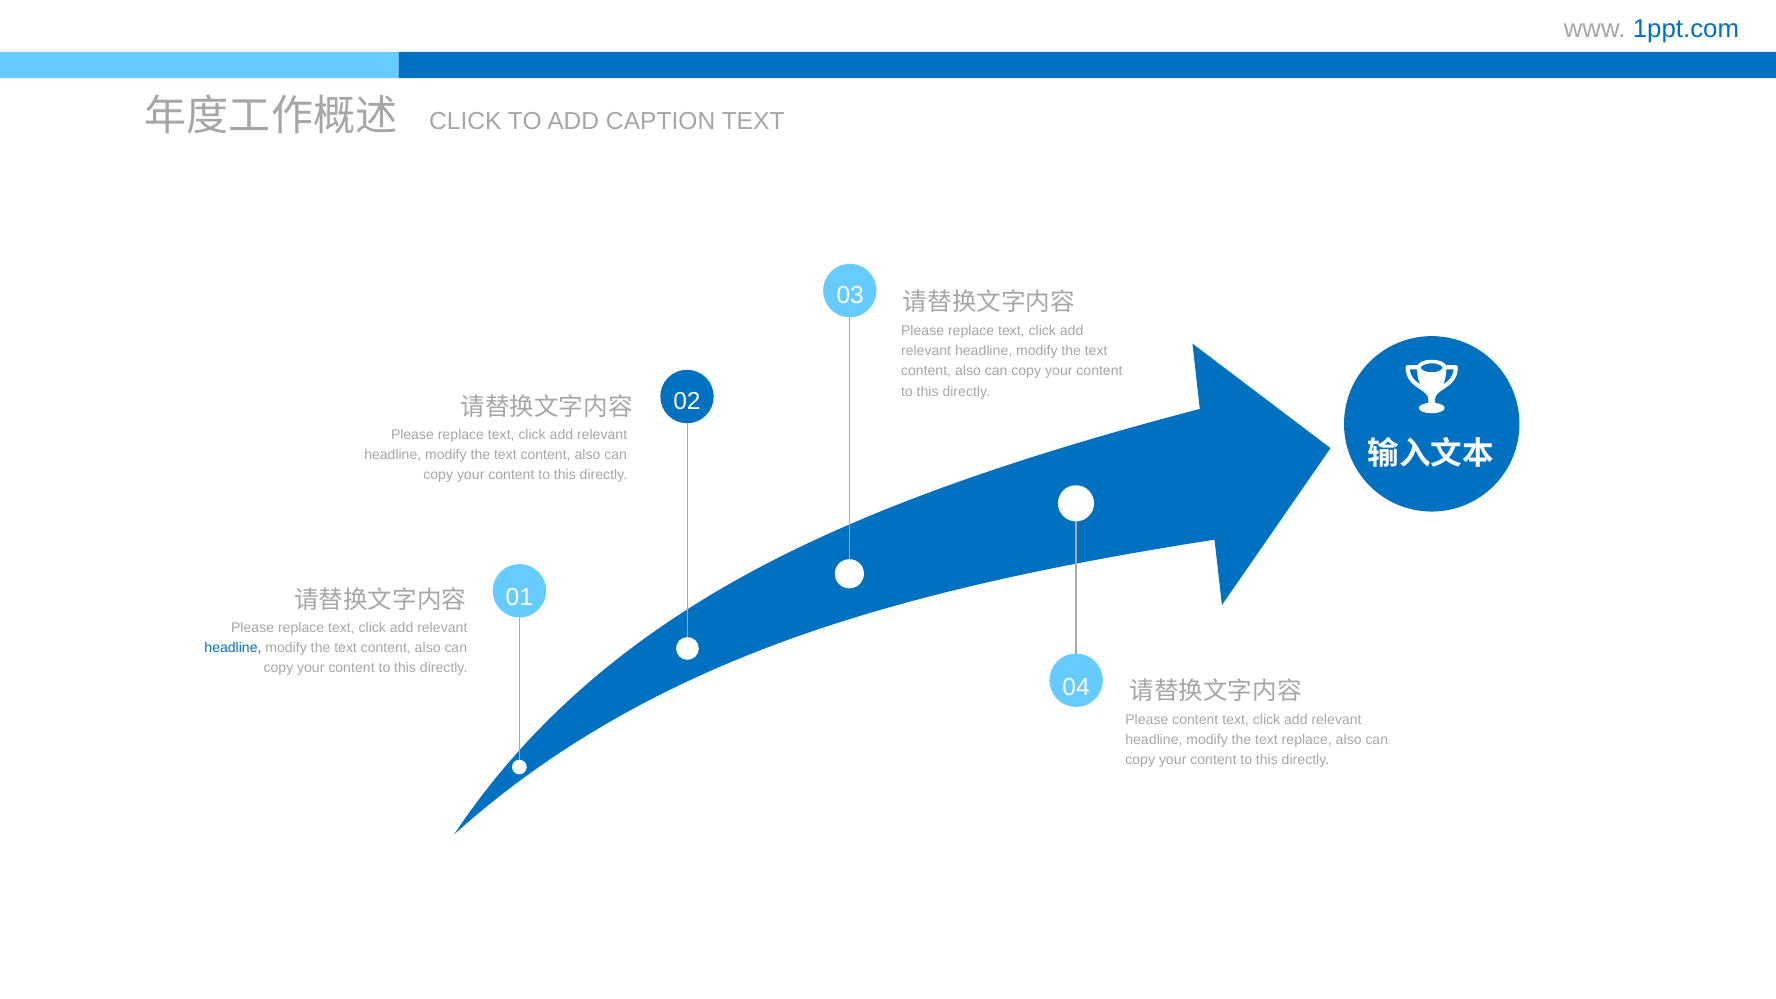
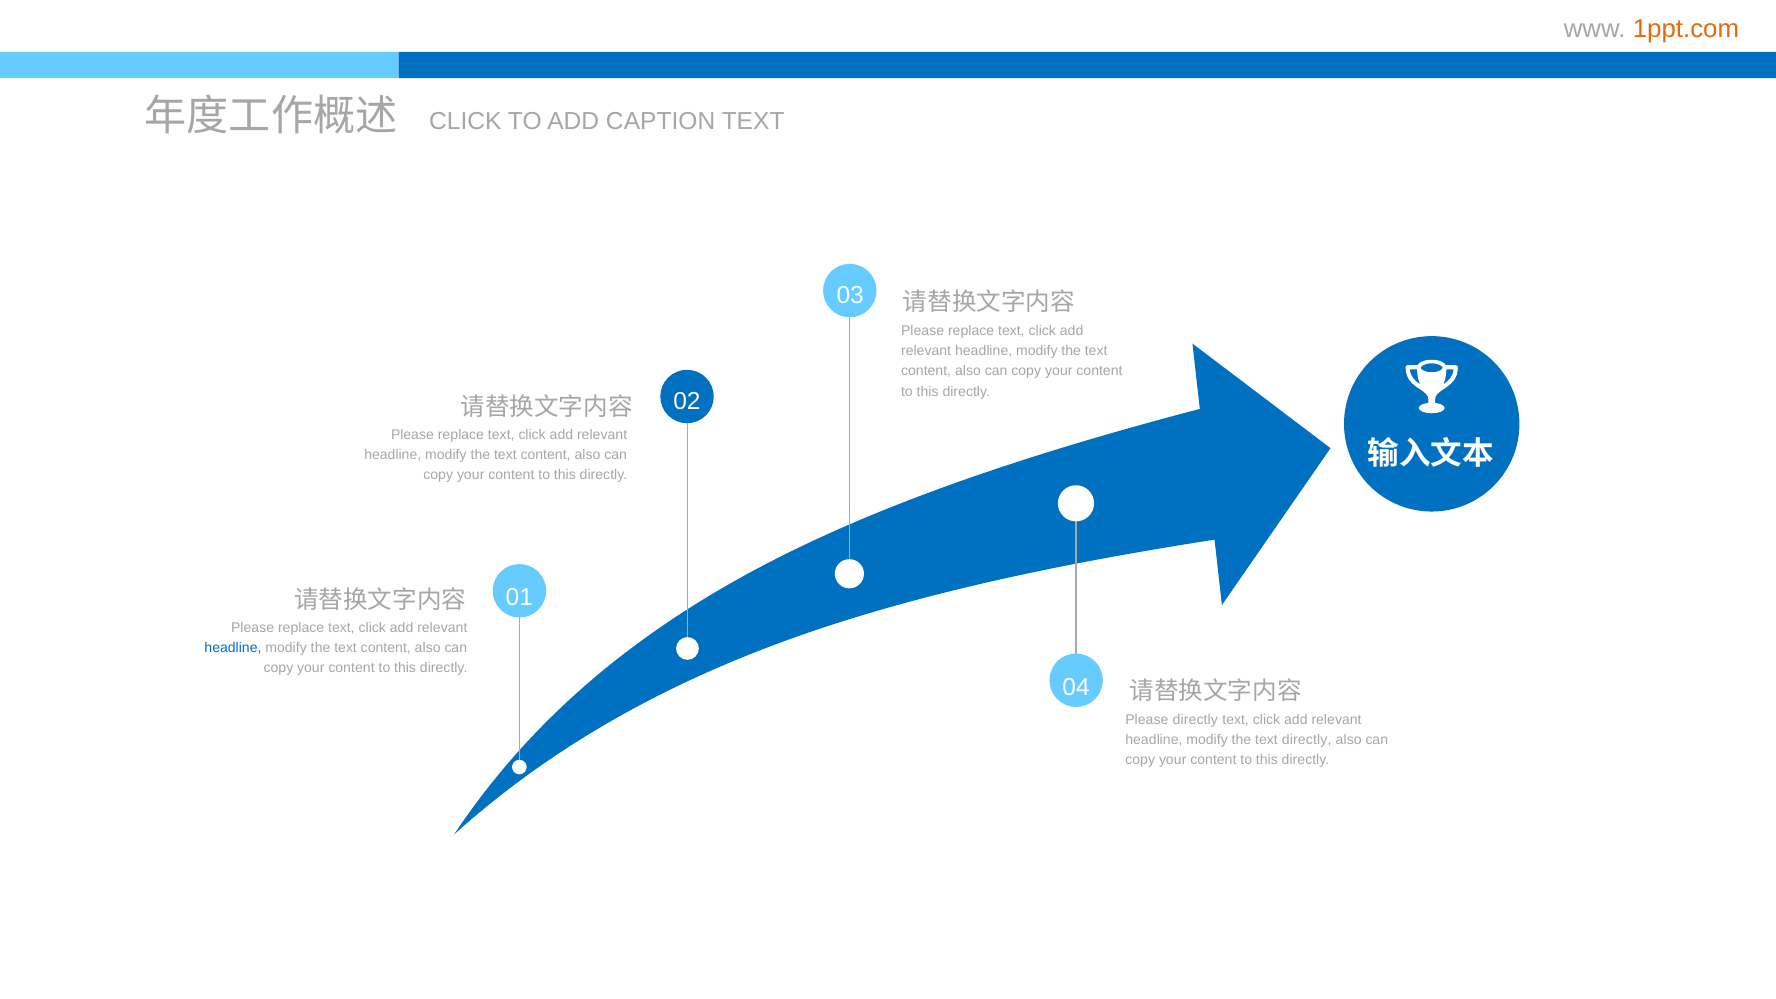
1ppt.com colour: blue -> orange
Please content: content -> directly
text replace: replace -> directly
